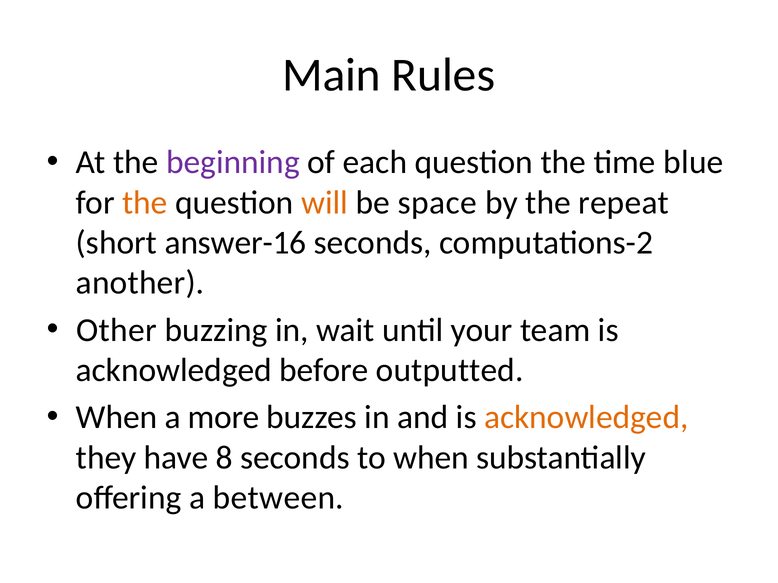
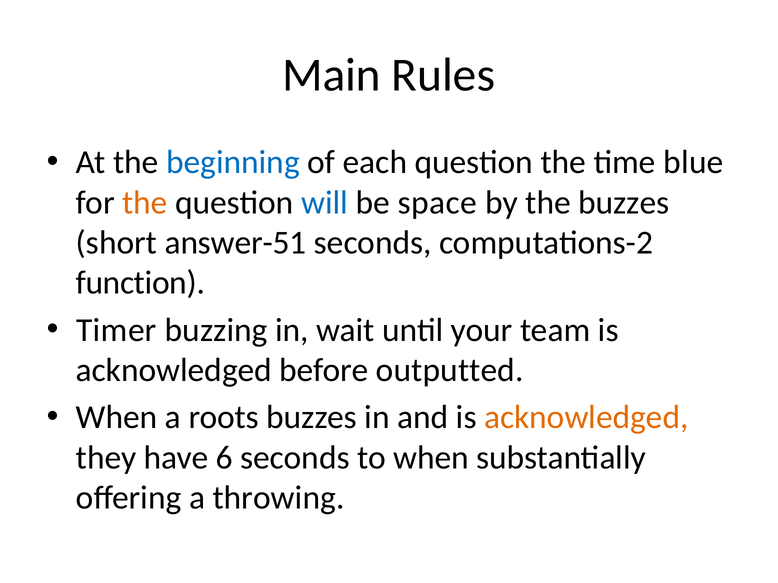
beginning colour: purple -> blue
will colour: orange -> blue
the repeat: repeat -> buzzes
answer-16: answer-16 -> answer-51
another: another -> function
Other: Other -> Timer
more: more -> roots
8: 8 -> 6
between: between -> throwing
